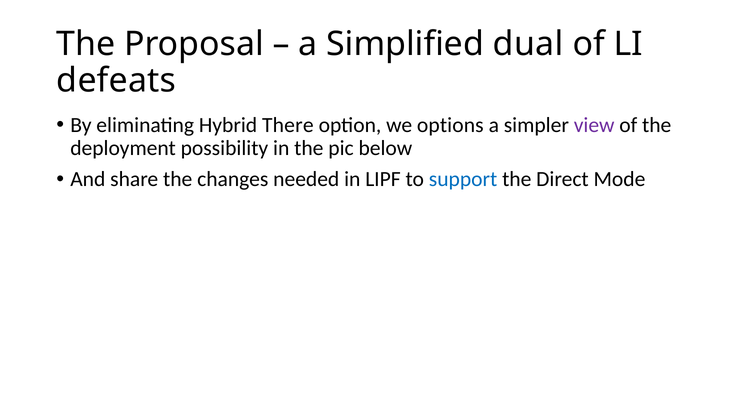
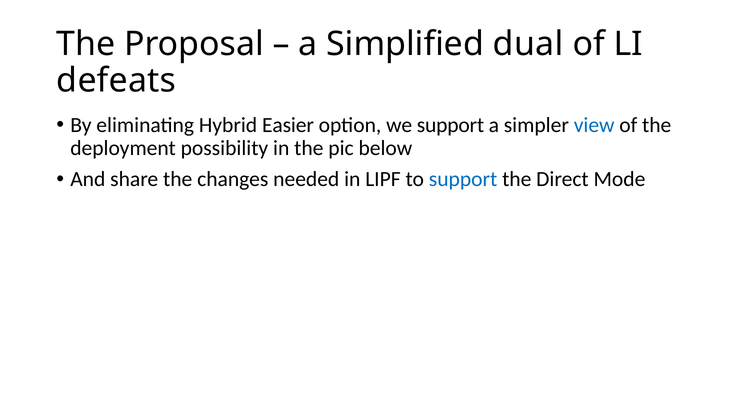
There: There -> Easier
we options: options -> support
view colour: purple -> blue
